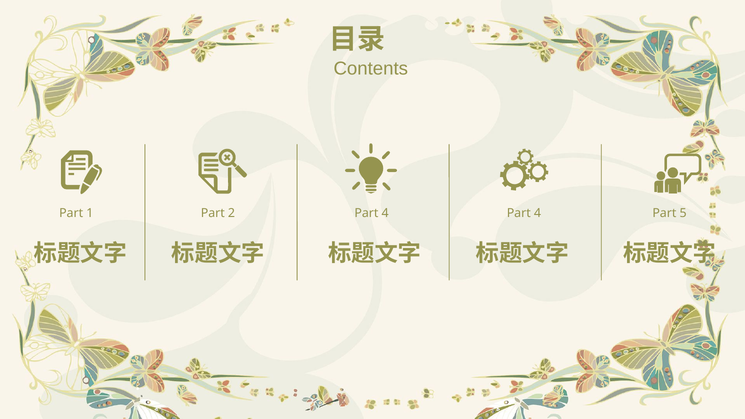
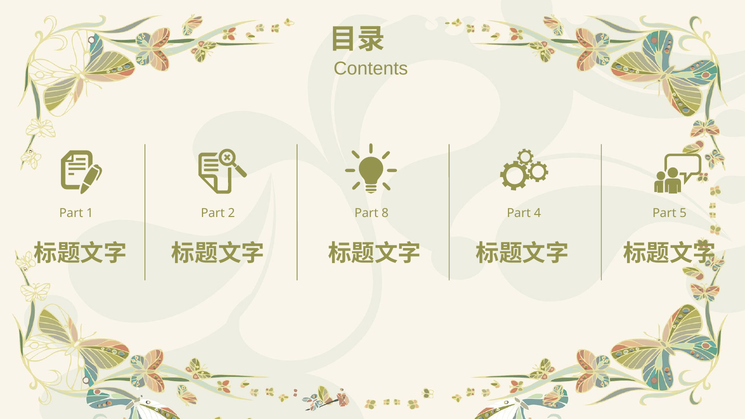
2 Part 4: 4 -> 8
